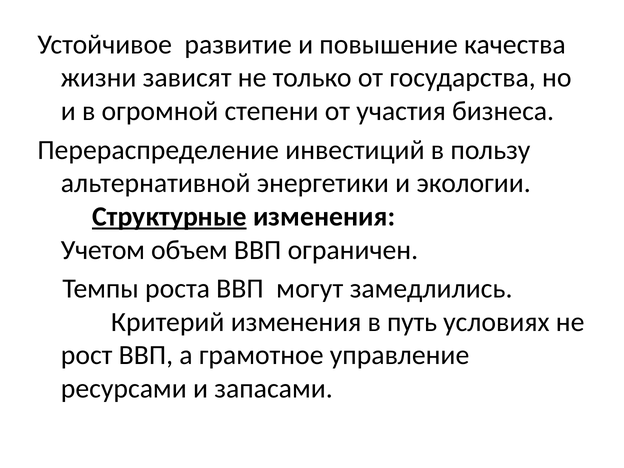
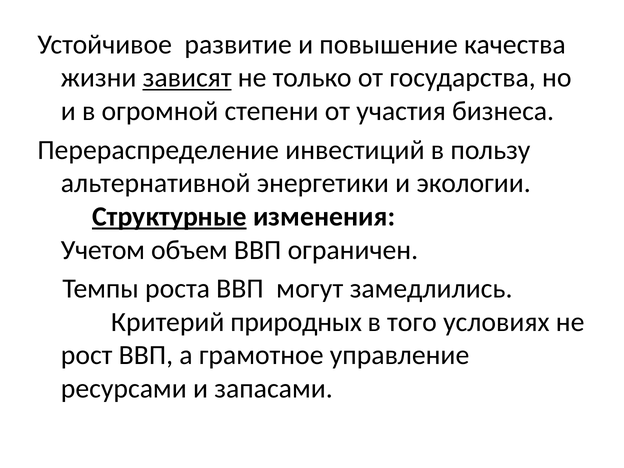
зависят underline: none -> present
Критерий изменения: изменения -> природных
путь: путь -> того
